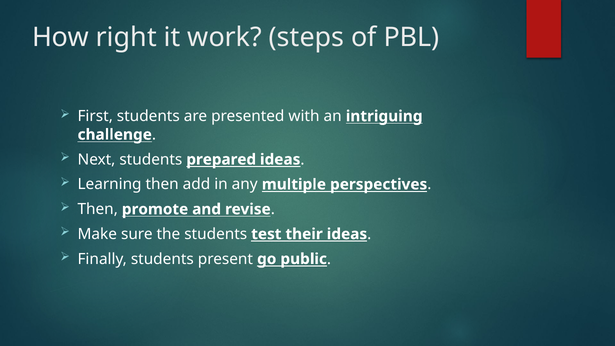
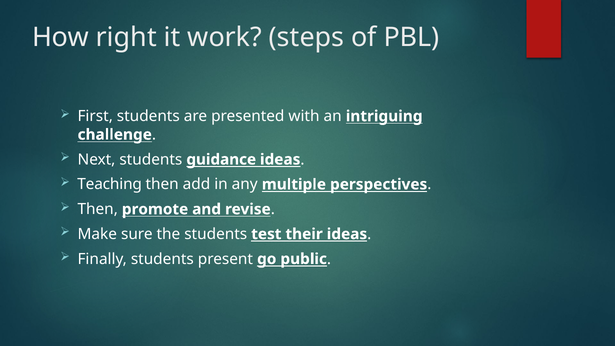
prepared: prepared -> guidance
Learning: Learning -> Teaching
